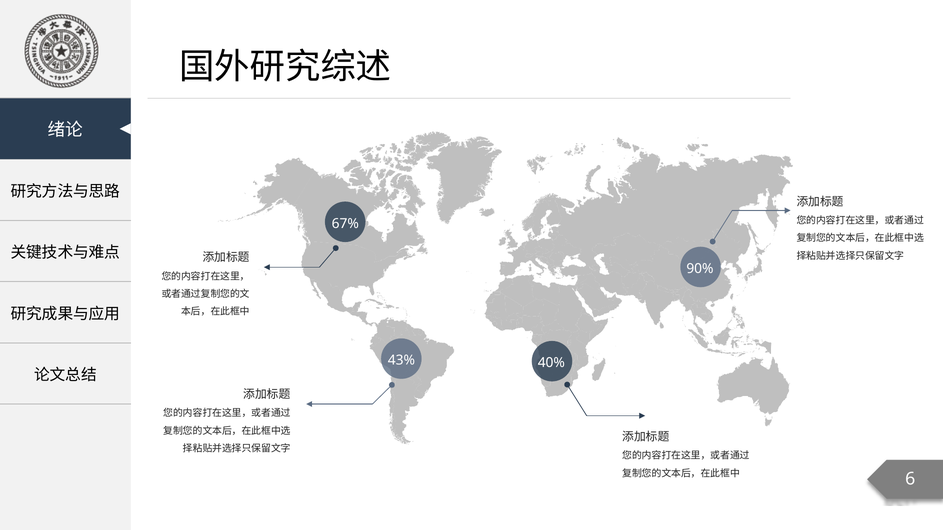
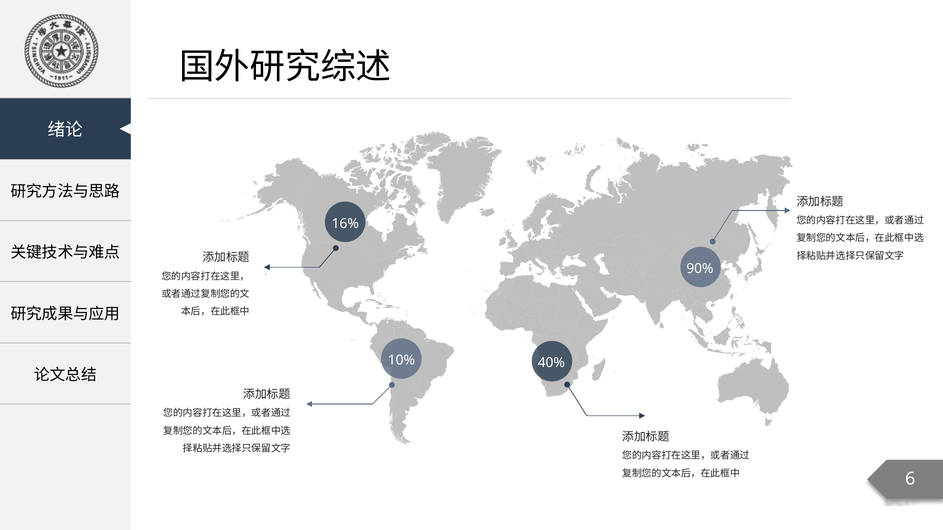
67%: 67% -> 16%
43%: 43% -> 10%
